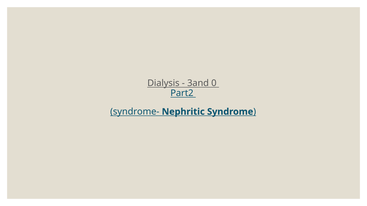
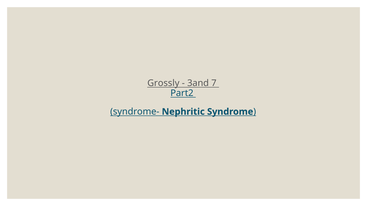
Dialysis: Dialysis -> Grossly
0: 0 -> 7
